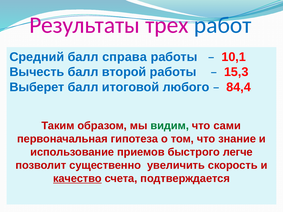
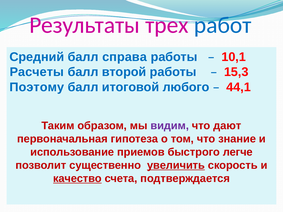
Вычесть: Вычесть -> Расчеты
Выберет: Выберет -> Поэтому
84,4: 84,4 -> 44,1
видим colour: green -> purple
сами: сами -> дают
увеличить underline: none -> present
